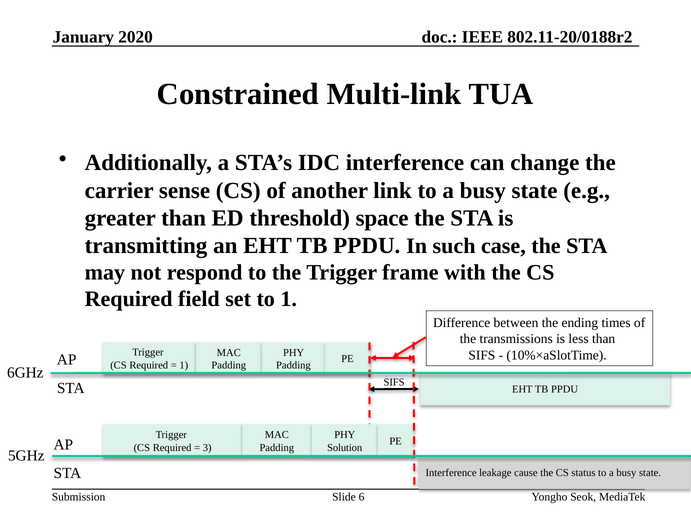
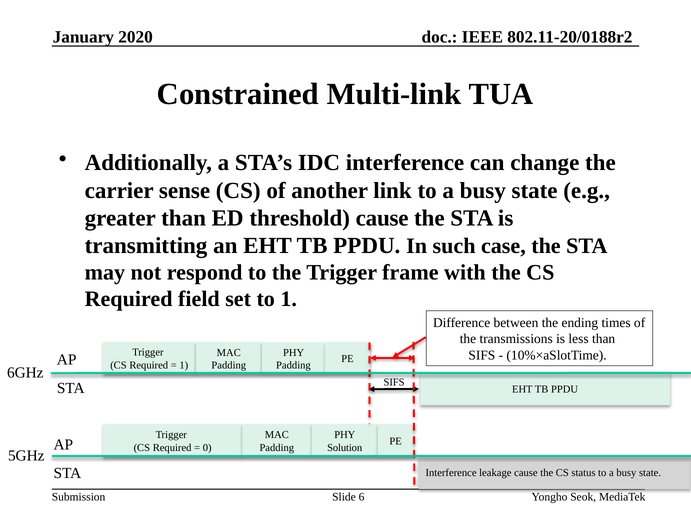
threshold space: space -> cause
3: 3 -> 0
